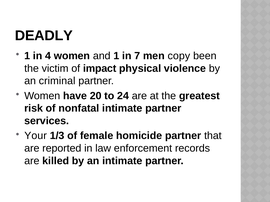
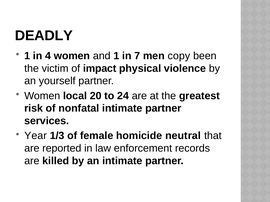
criminal: criminal -> yourself
have: have -> local
Your: Your -> Year
homicide partner: partner -> neutral
